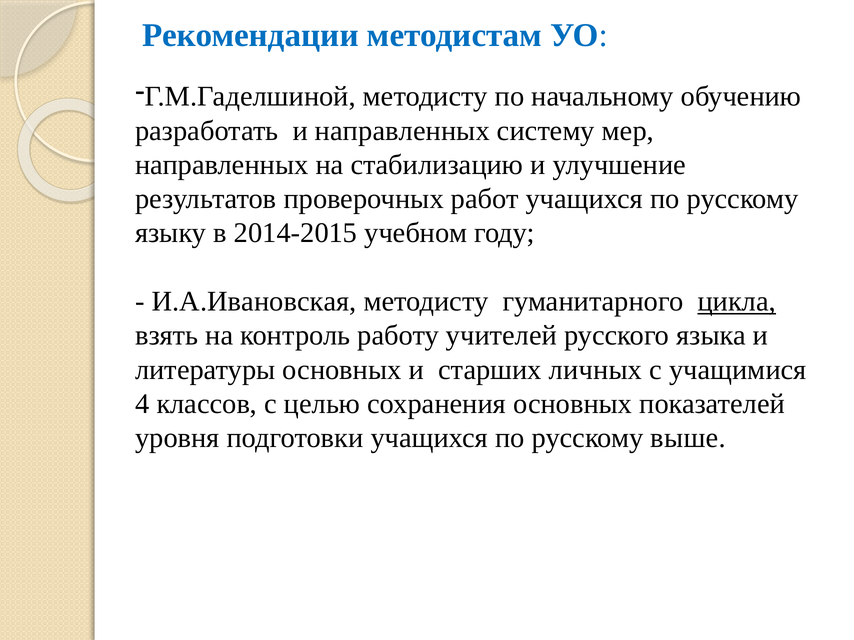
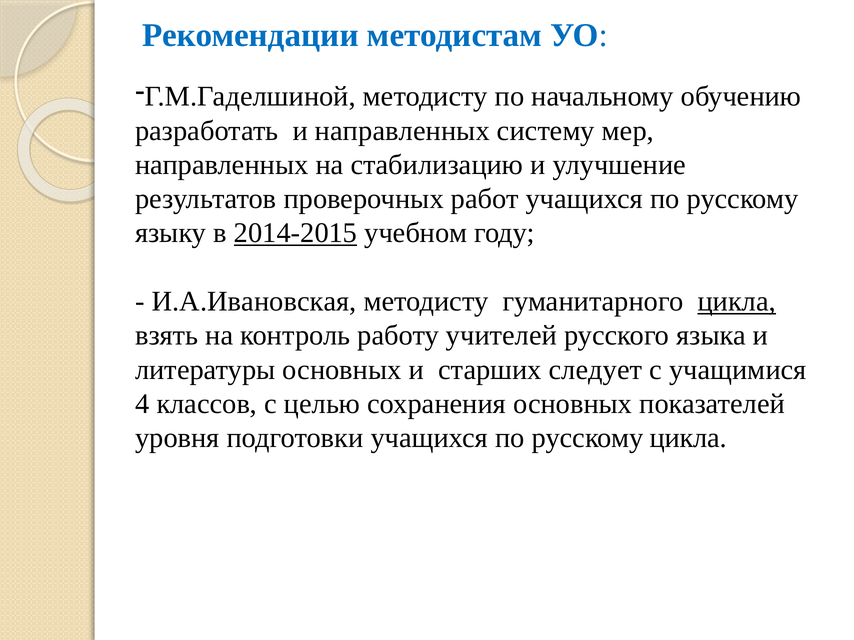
2014-2015 underline: none -> present
личных: личных -> следует
русскому выше: выше -> цикла
